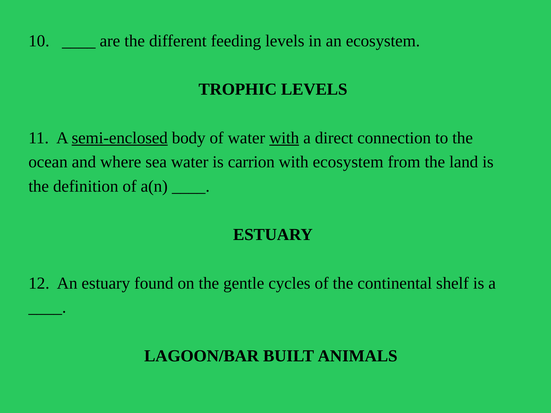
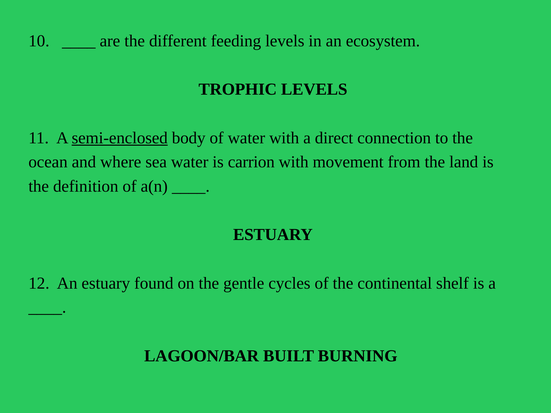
with at (284, 138) underline: present -> none
with ecosystem: ecosystem -> movement
ANIMALS: ANIMALS -> BURNING
